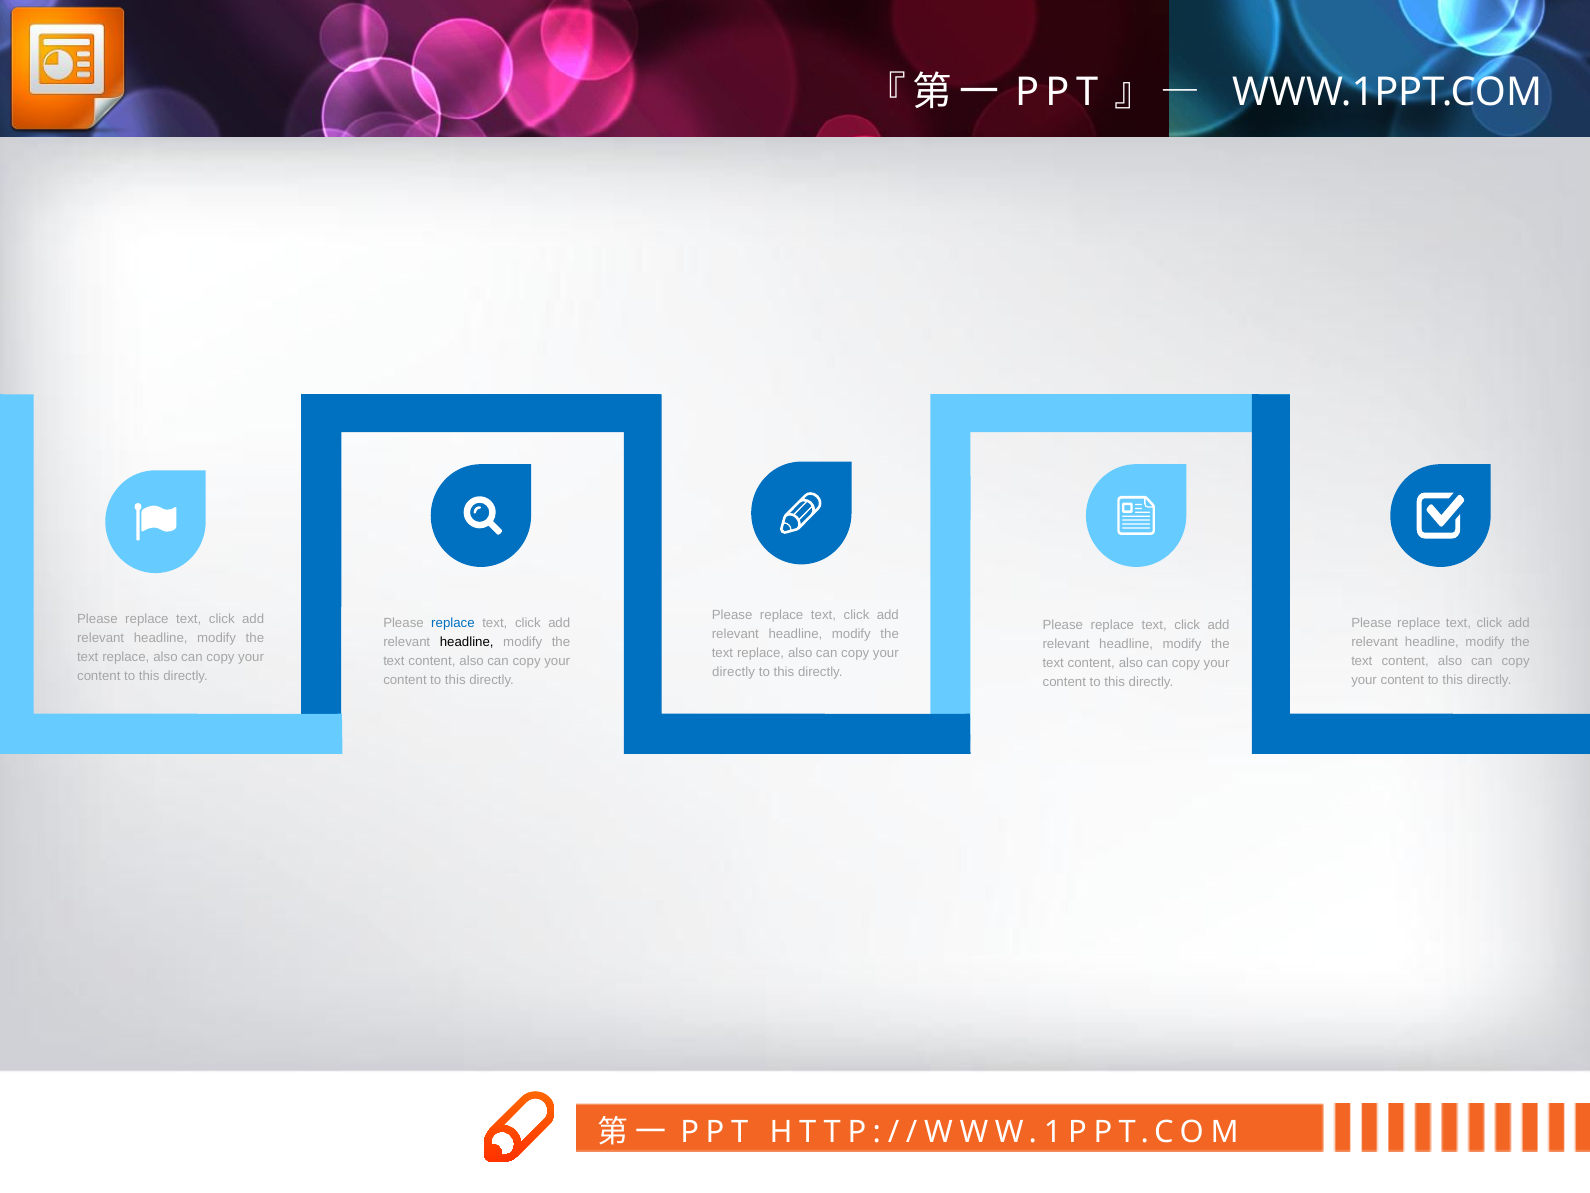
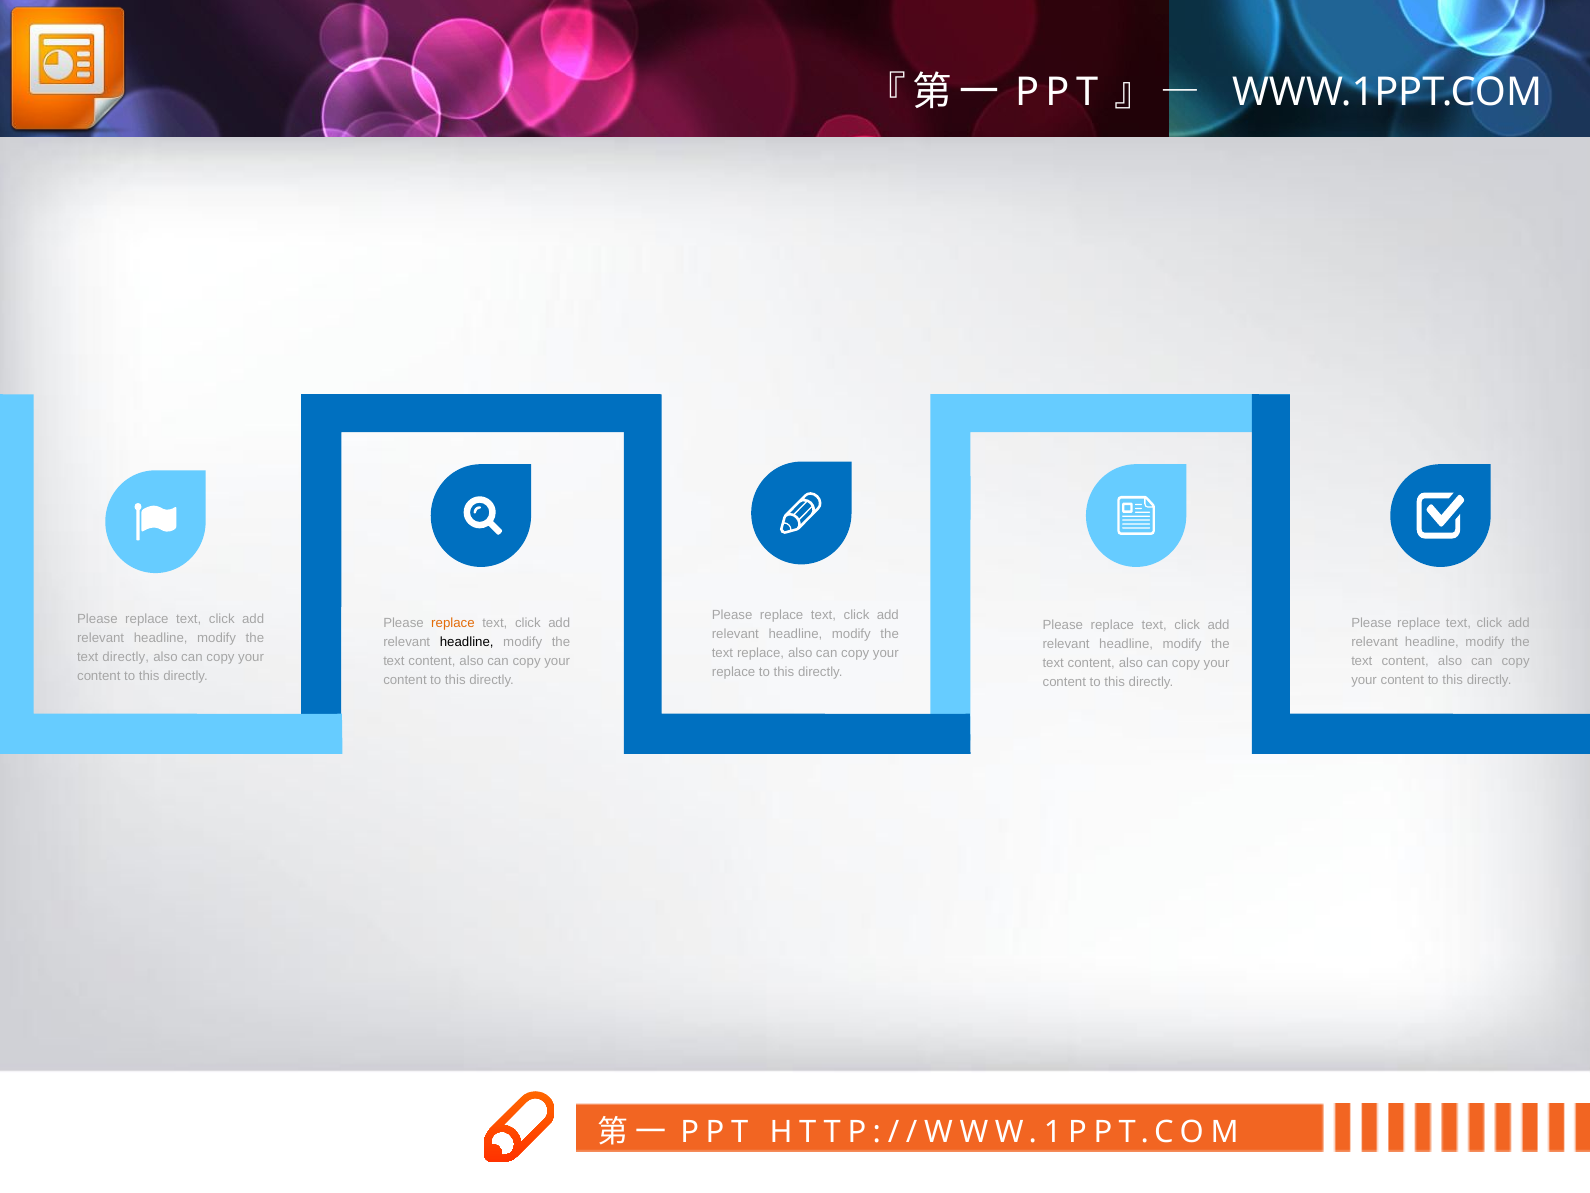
replace at (453, 623) colour: blue -> orange
replace at (126, 657): replace -> directly
directly at (734, 672): directly -> replace
